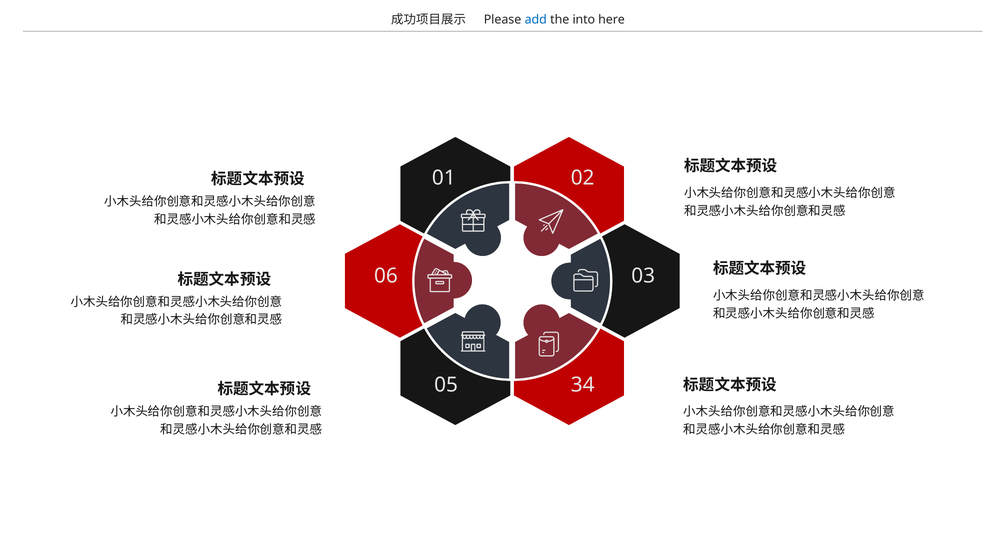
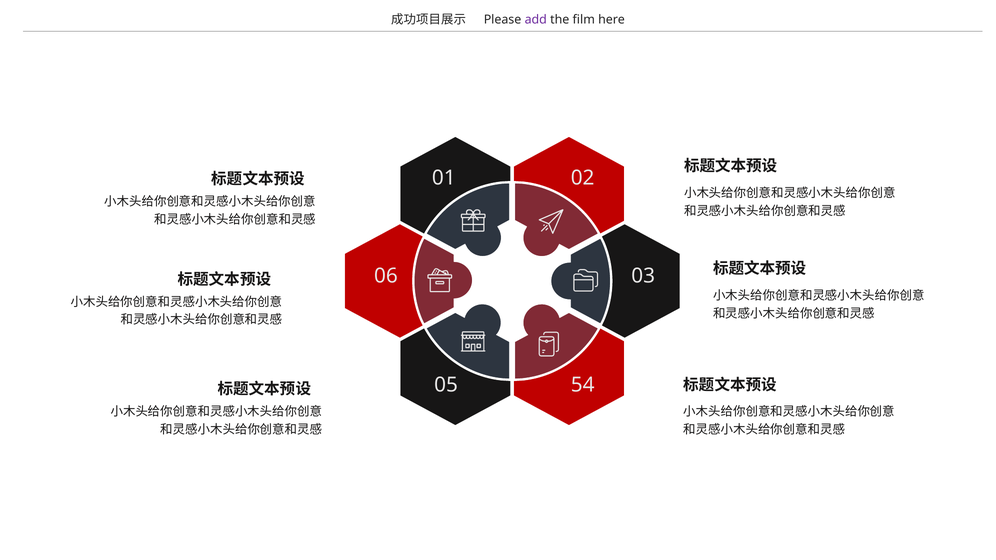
add colour: blue -> purple
into: into -> film
34: 34 -> 54
